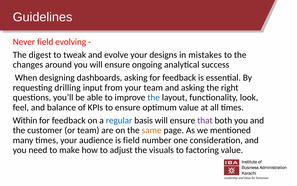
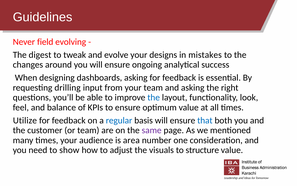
Within: Within -> Utilize
that colour: purple -> blue
same colour: orange -> purple
is field: field -> area
make: make -> show
factoring: factoring -> structure
